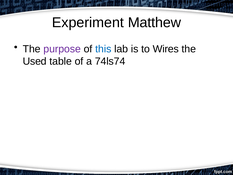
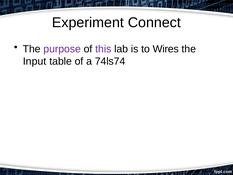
Matthew: Matthew -> Connect
this colour: blue -> purple
Used: Used -> Input
